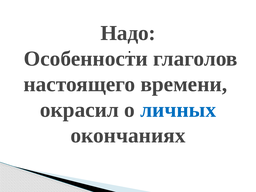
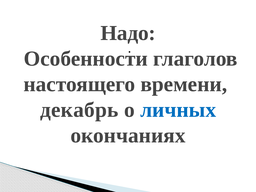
окрасил: окрасил -> декабрь
